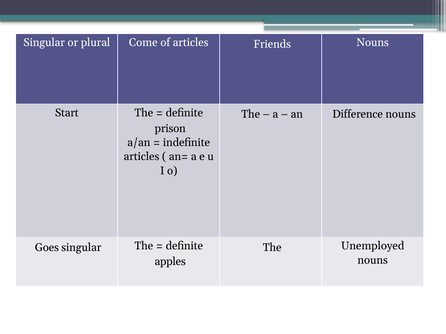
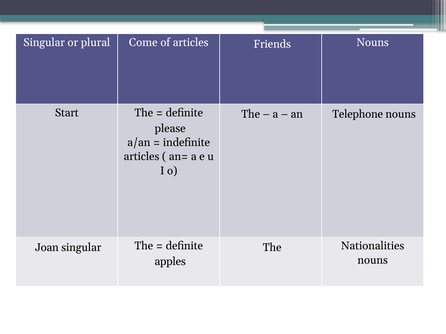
Difference: Difference -> Telephone
prison: prison -> please
Goes: Goes -> Joan
Unemployed: Unemployed -> Nationalities
